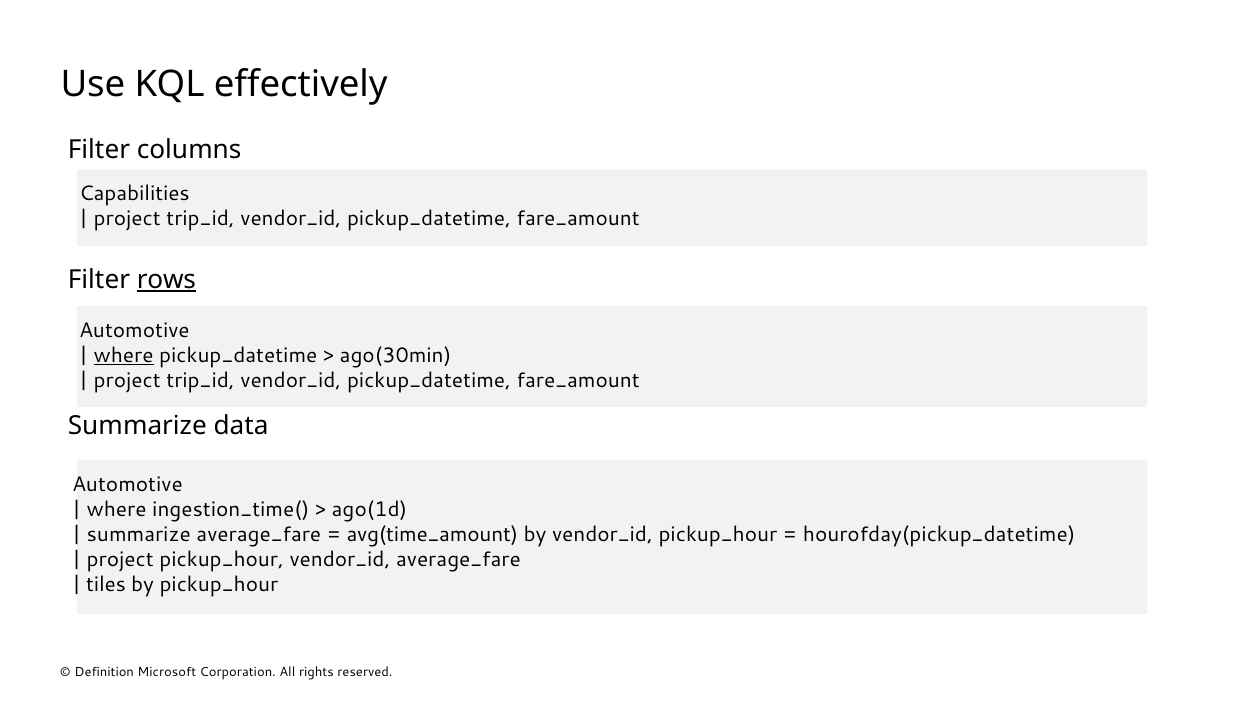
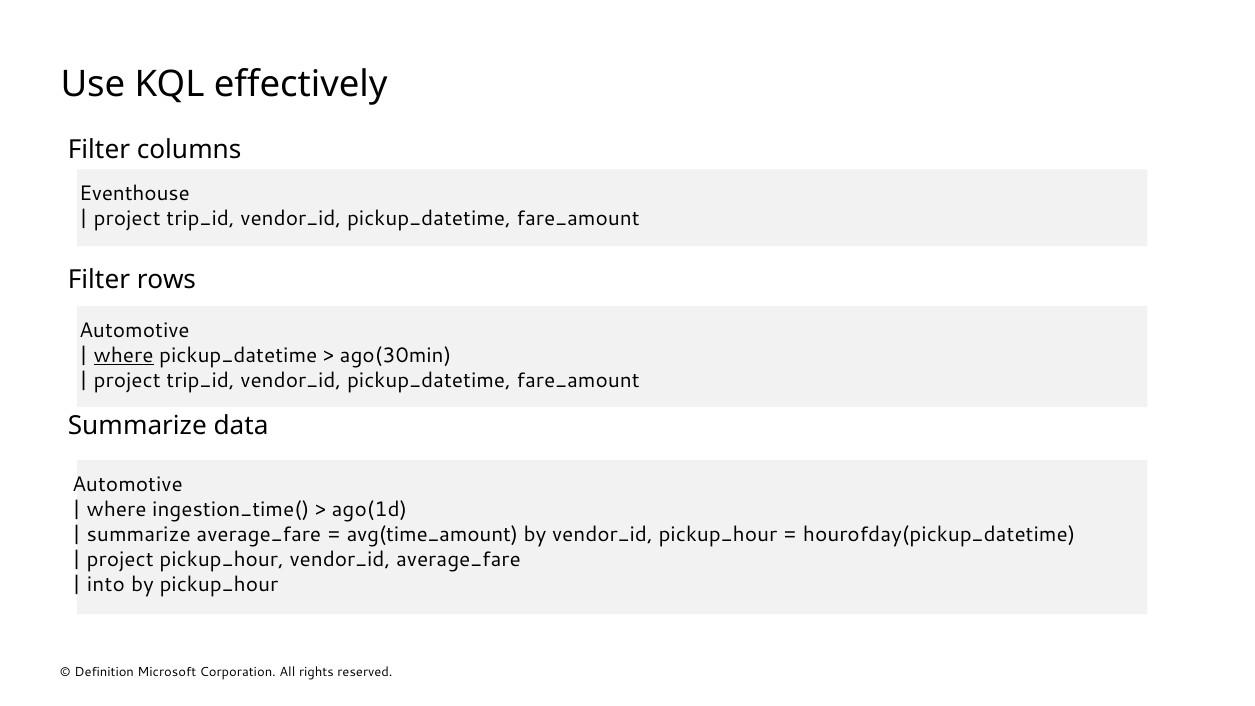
Capabilities: Capabilities -> Eventhouse
rows underline: present -> none
tiles: tiles -> into
